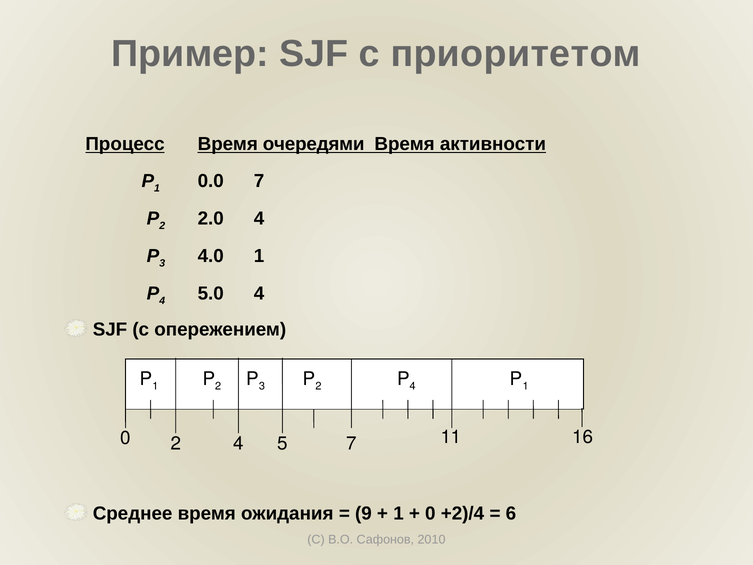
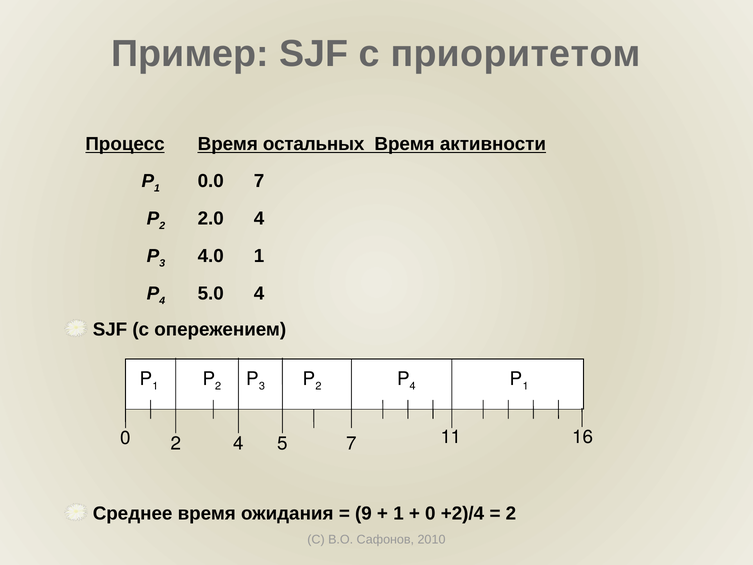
очередями: очередями -> остальных
6 at (511, 513): 6 -> 2
